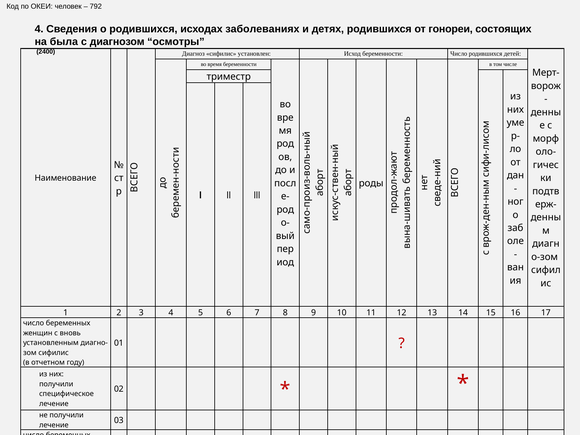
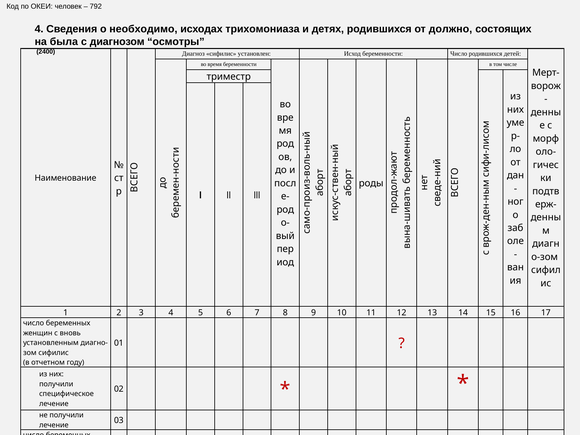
о родившихся: родившихся -> необходимо
заболеваниях: заболеваниях -> трихомониаза
гонореи: гонореи -> должно
